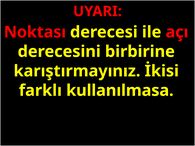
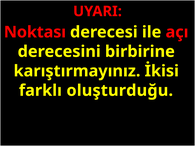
kullanılmasa: kullanılmasa -> oluşturduğu
